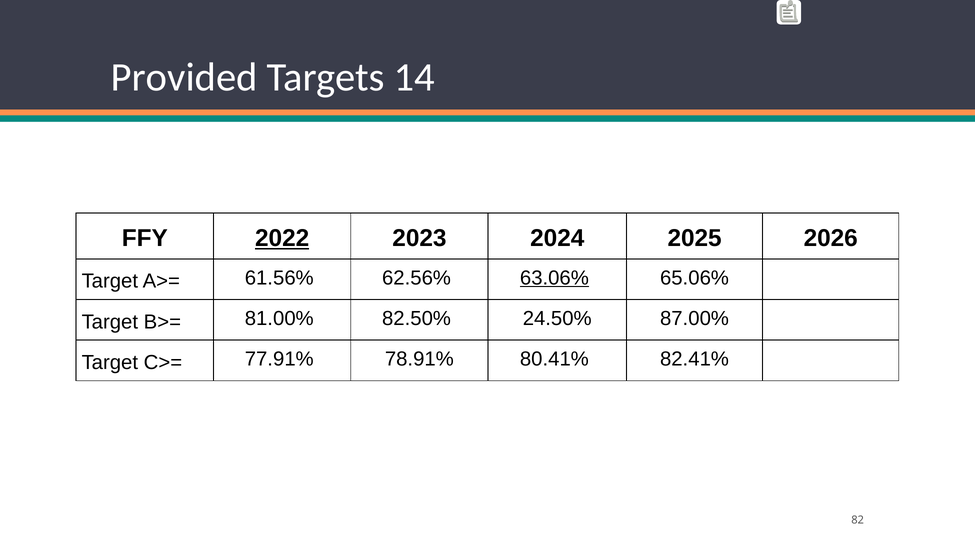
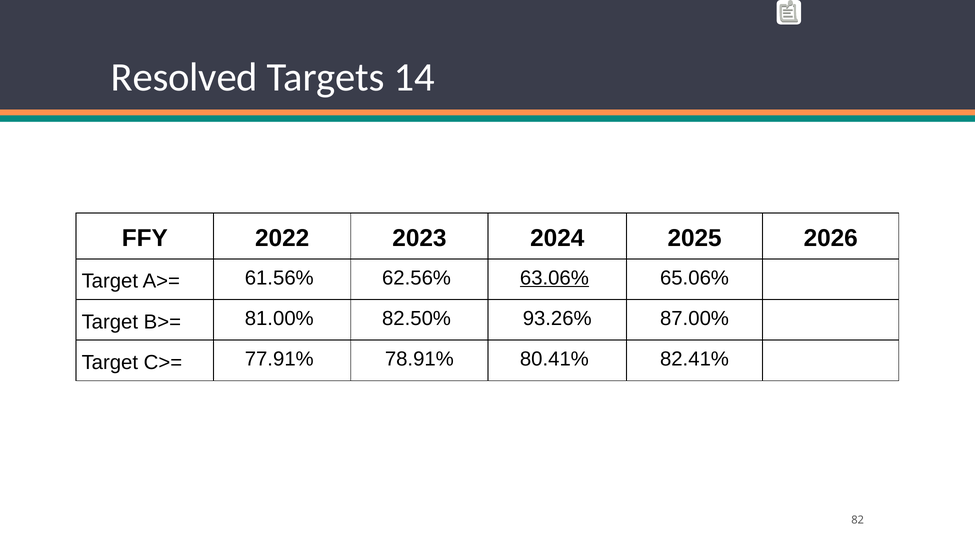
Provided: Provided -> Resolved
2022 underline: present -> none
24.50%: 24.50% -> 93.26%
